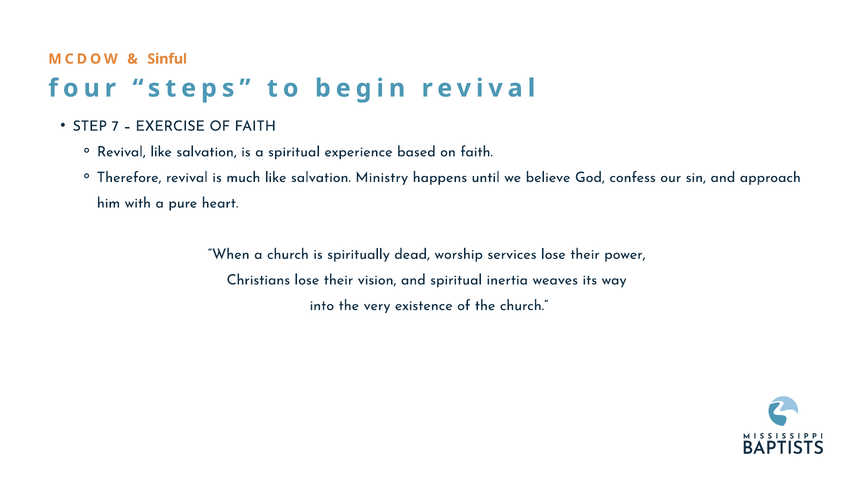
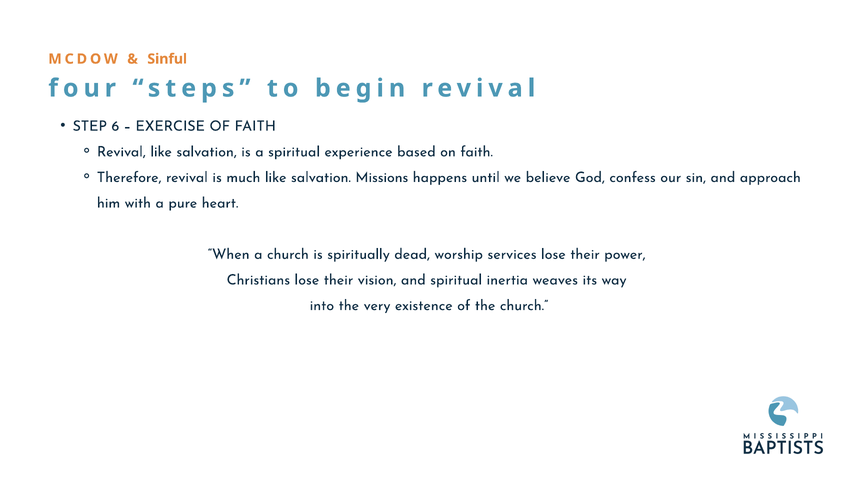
7: 7 -> 6
Ministry: Ministry -> Missions
